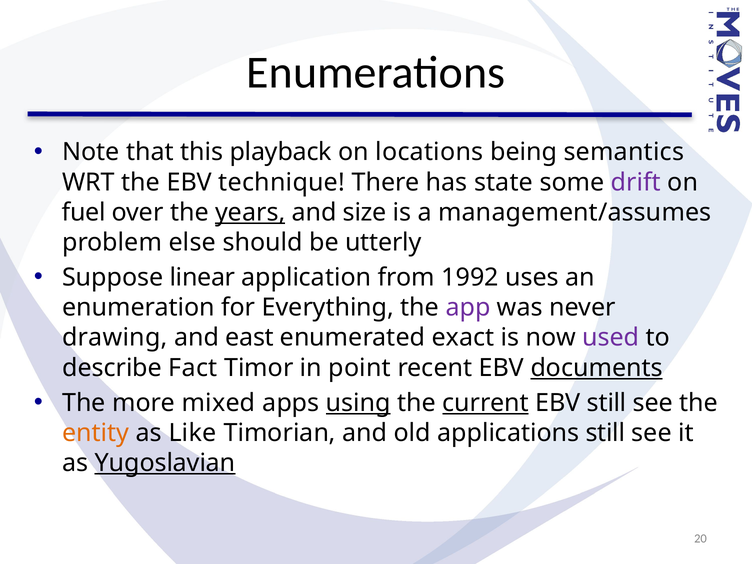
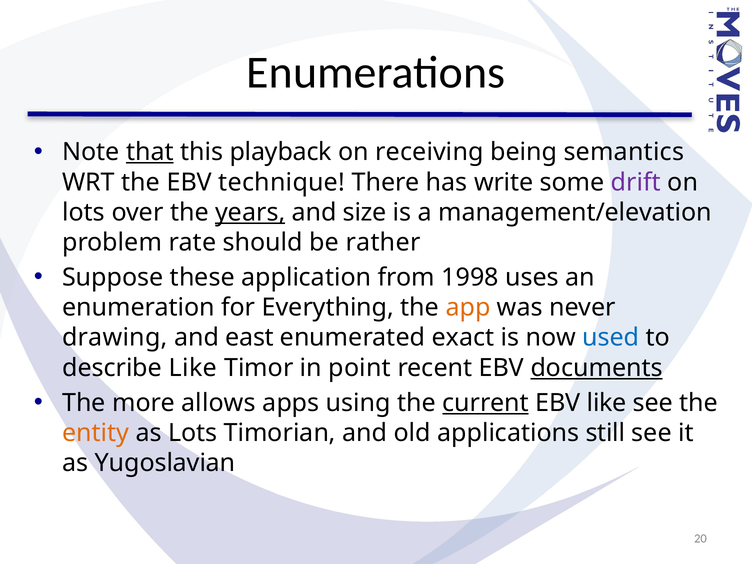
that underline: none -> present
locations: locations -> receiving
state: state -> write
fuel at (84, 212): fuel -> lots
management/assumes: management/assumes -> management/elevation
else: else -> rate
utterly: utterly -> rather
linear: linear -> these
1992: 1992 -> 1998
app colour: purple -> orange
used colour: purple -> blue
describe Fact: Fact -> Like
mixed: mixed -> allows
using underline: present -> none
EBV still: still -> like
as Like: Like -> Lots
Yugoslavian underline: present -> none
